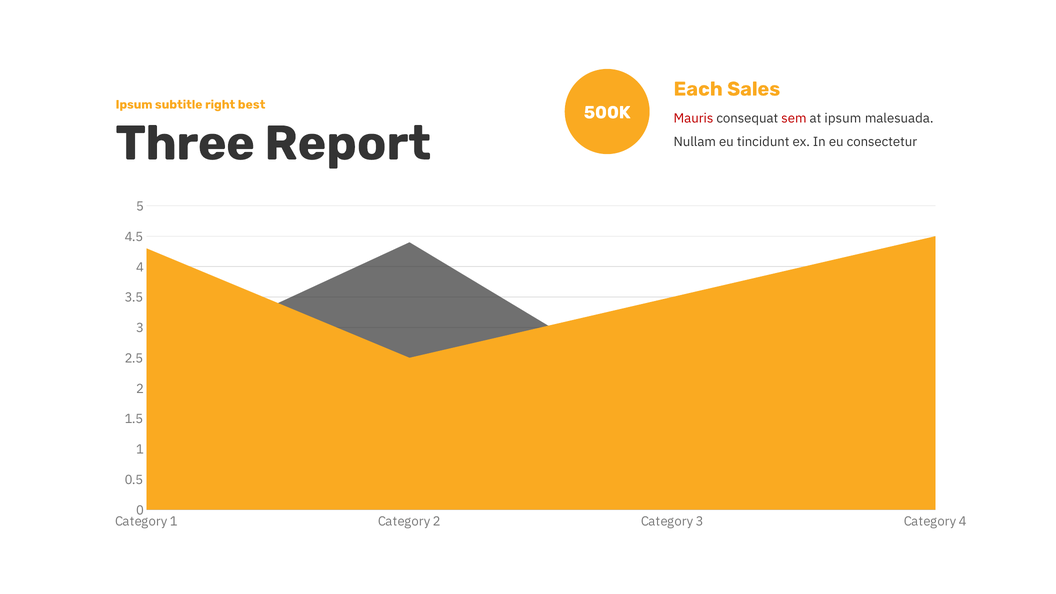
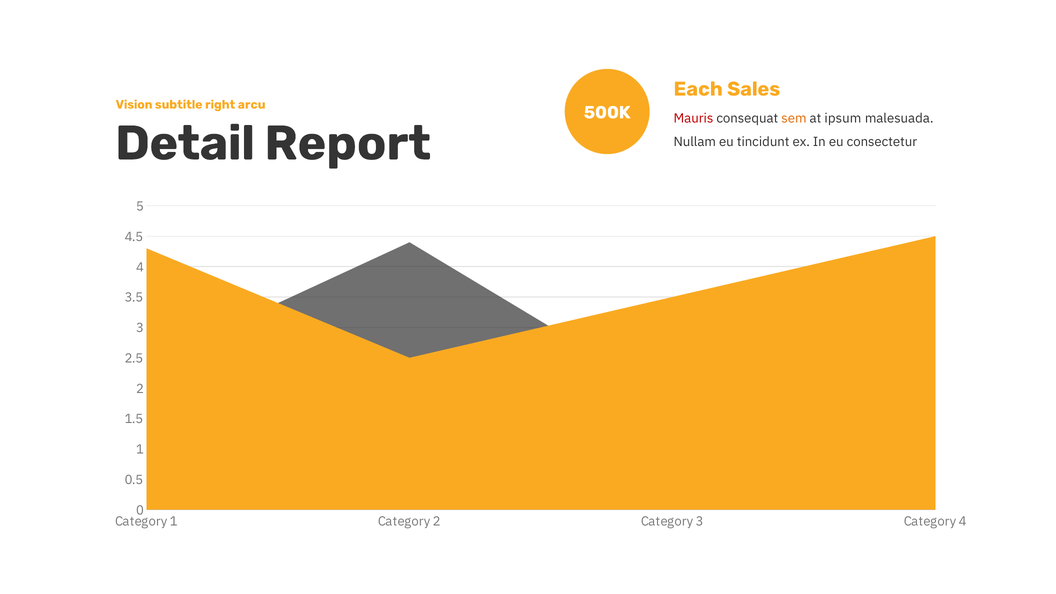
Ipsum at (134, 105): Ipsum -> Vision
best: best -> arcu
sem colour: red -> orange
Three: Three -> Detail
